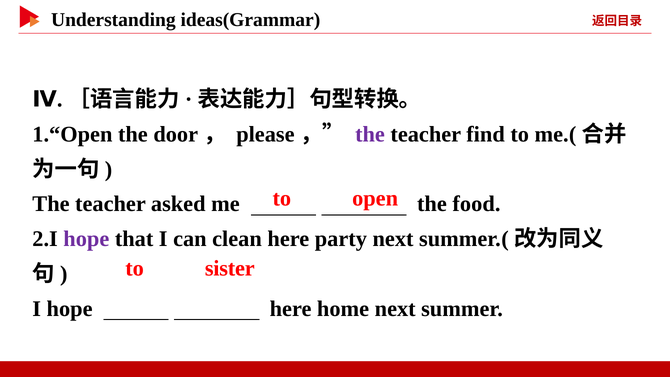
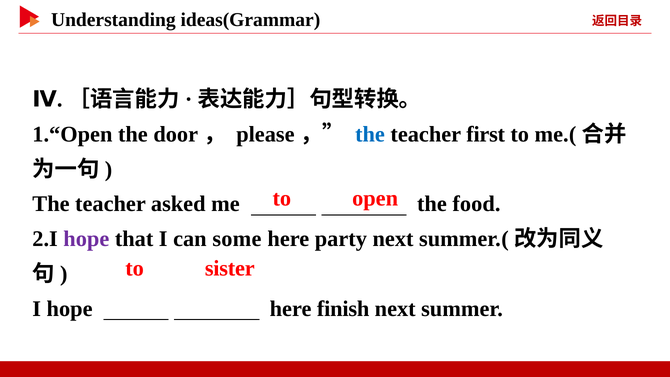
the at (370, 134) colour: purple -> blue
find: find -> first
clean: clean -> some
home: home -> finish
